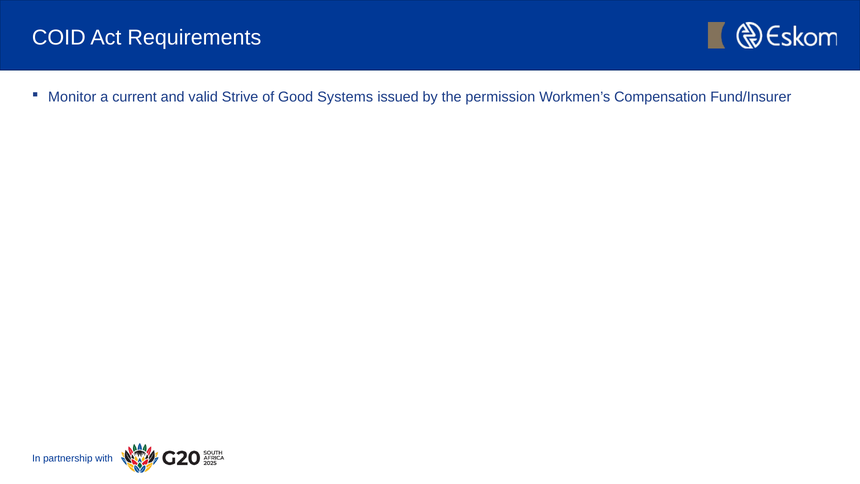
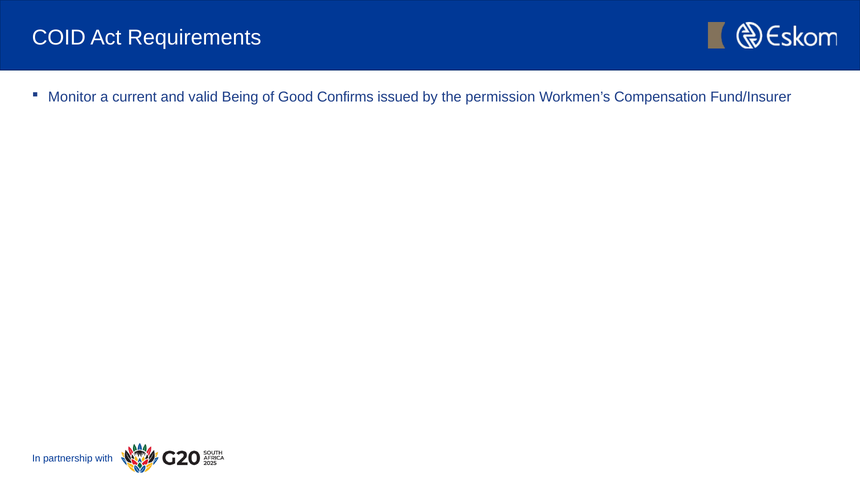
Strive: Strive -> Being
Systems: Systems -> Confirms
